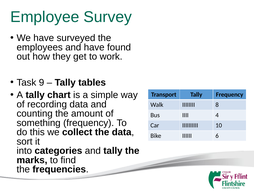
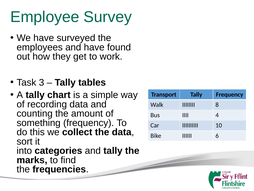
9: 9 -> 3
